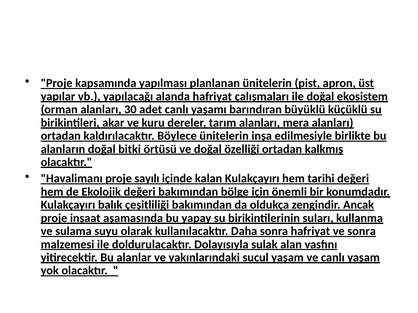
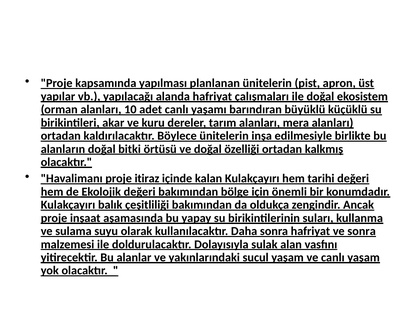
30: 30 -> 10
sayılı: sayılı -> itiraz
